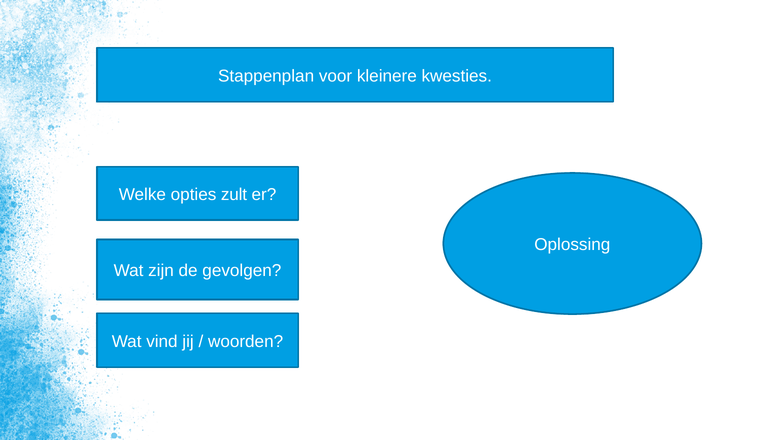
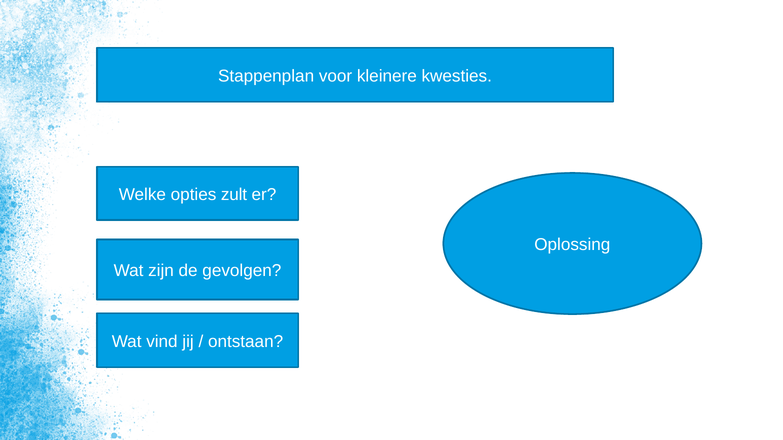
woorden: woorden -> ontstaan
